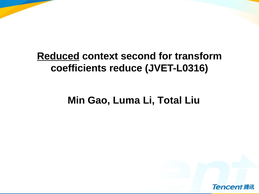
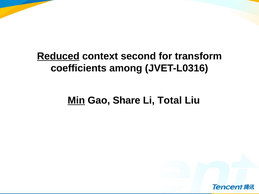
reduce: reduce -> among
Min underline: none -> present
Luma: Luma -> Share
